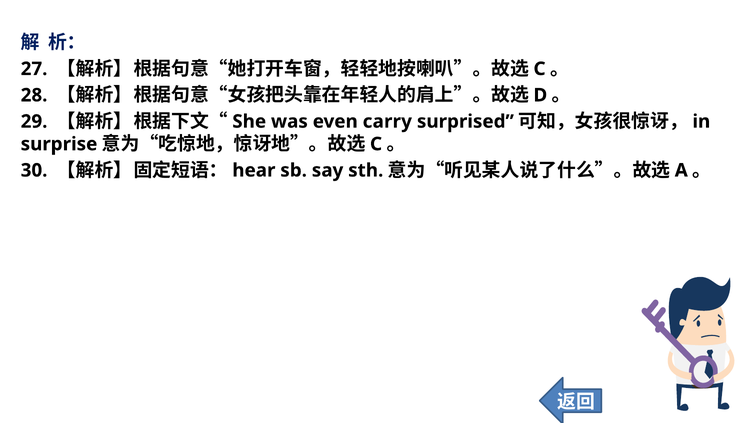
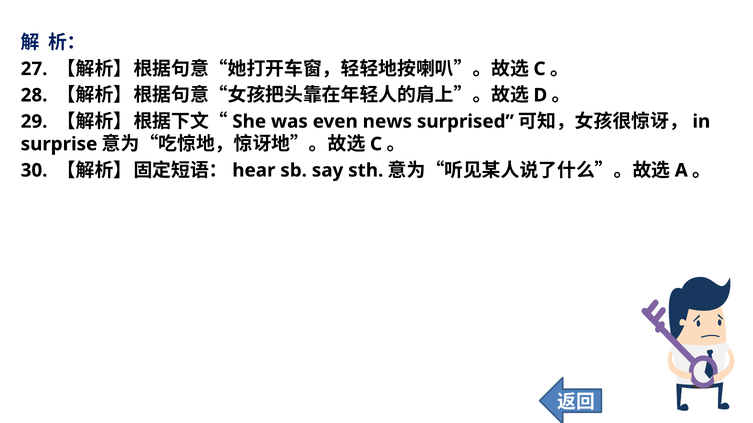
carry: carry -> news
